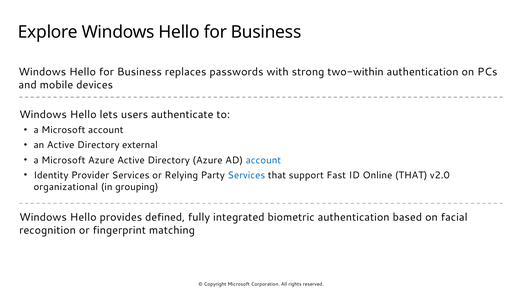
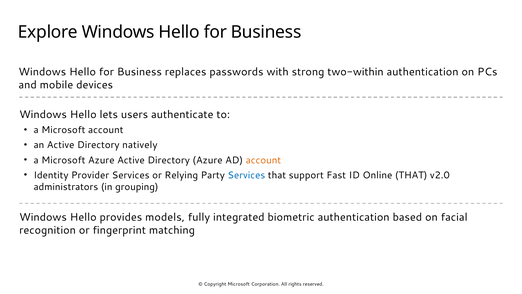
external: external -> natively
account at (263, 160) colour: blue -> orange
organizational: organizational -> administrators
defined: defined -> models
